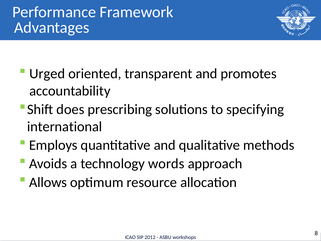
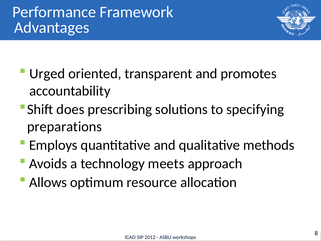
international: international -> preparations
words: words -> meets
